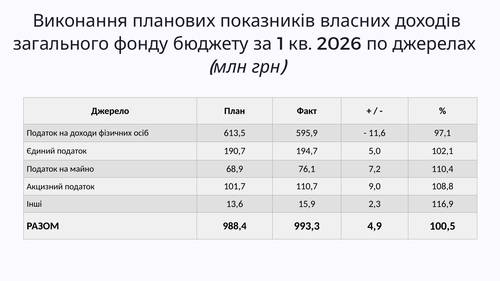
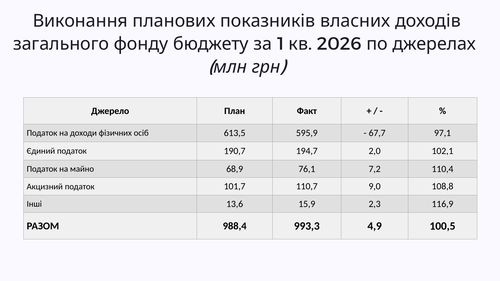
11,6: 11,6 -> 67,7
5,0: 5,0 -> 2,0
